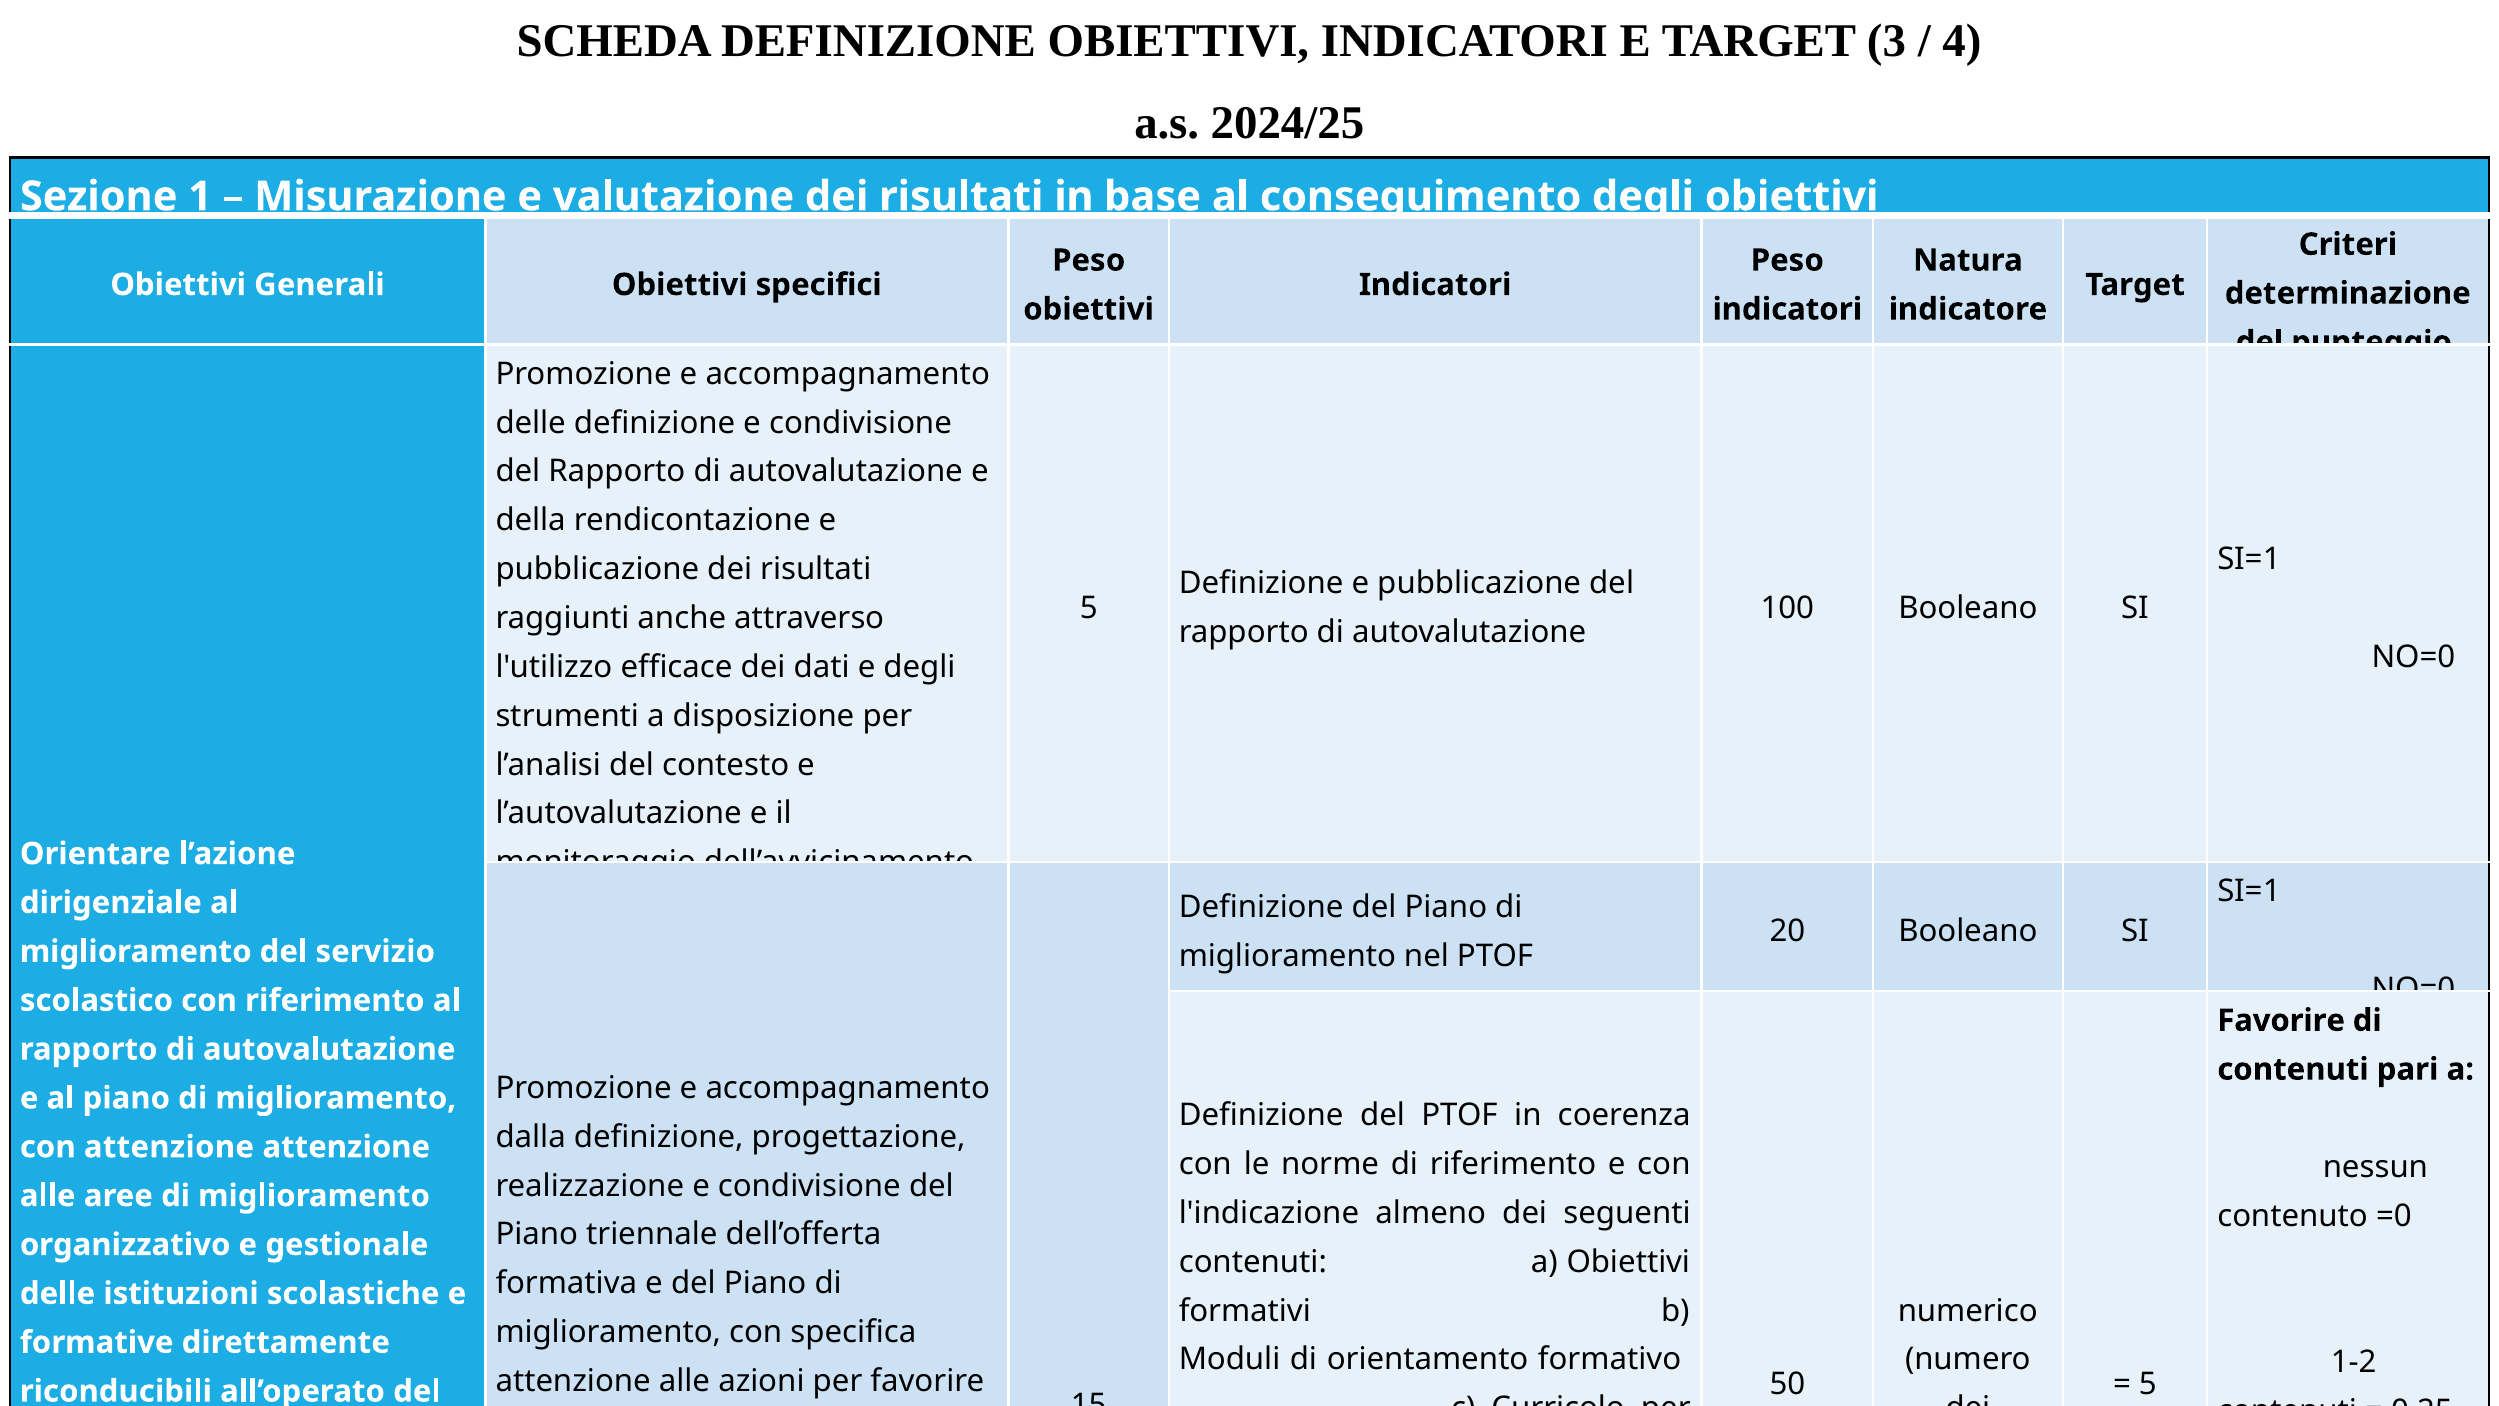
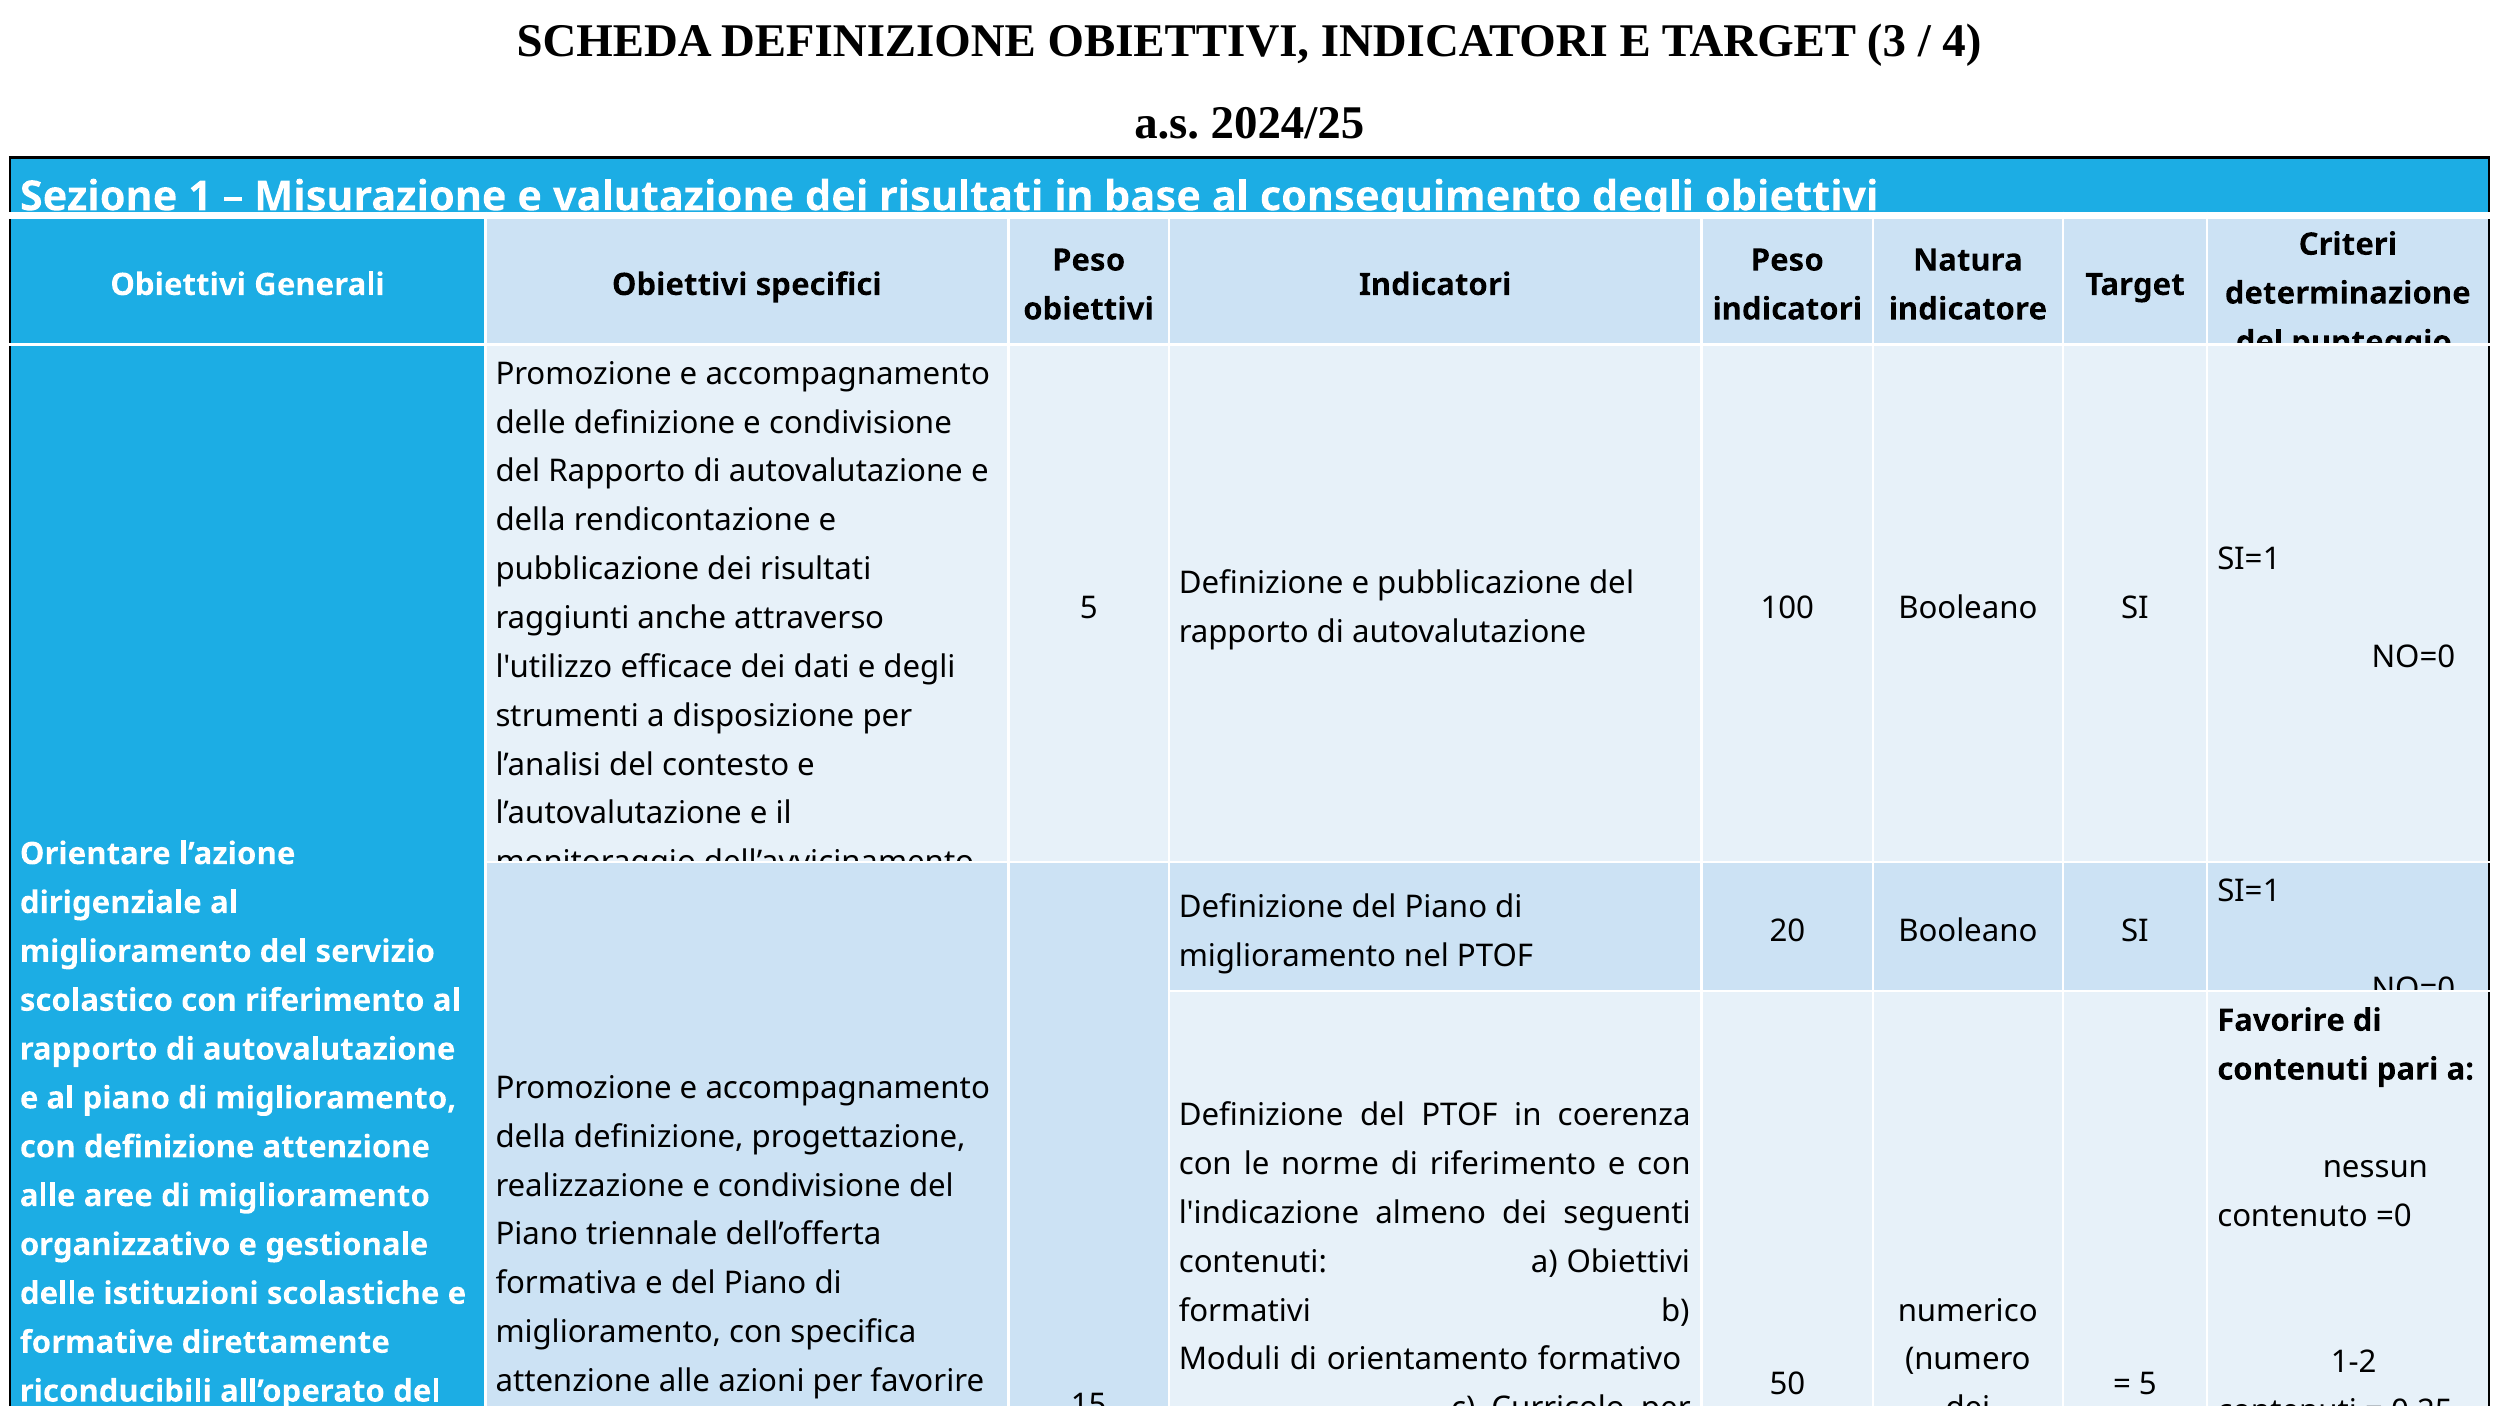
dalla at (531, 1137): dalla -> della
con attenzione: attenzione -> definizione
